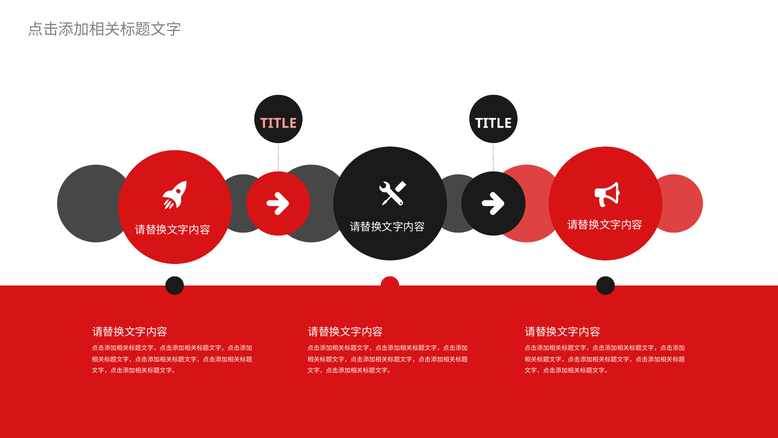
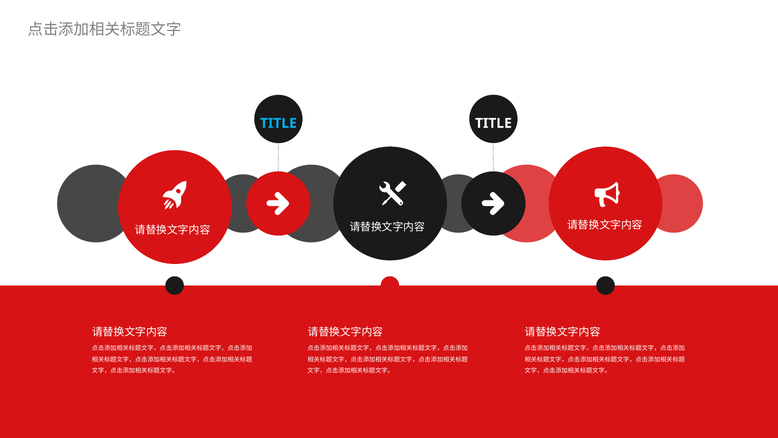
TITLE at (278, 123) colour: pink -> light blue
